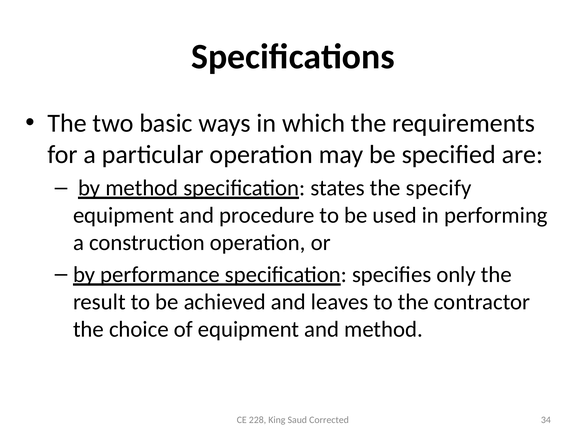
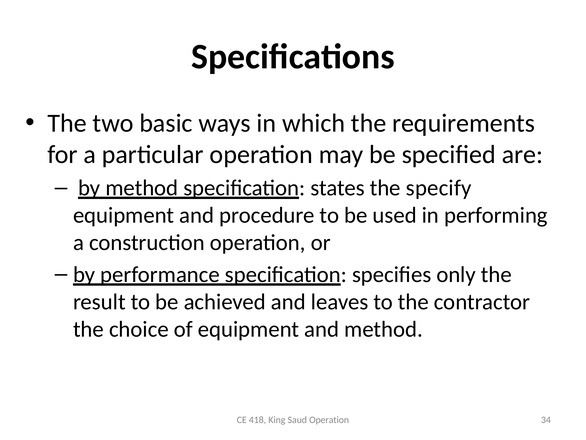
228: 228 -> 418
Saud Corrected: Corrected -> Operation
